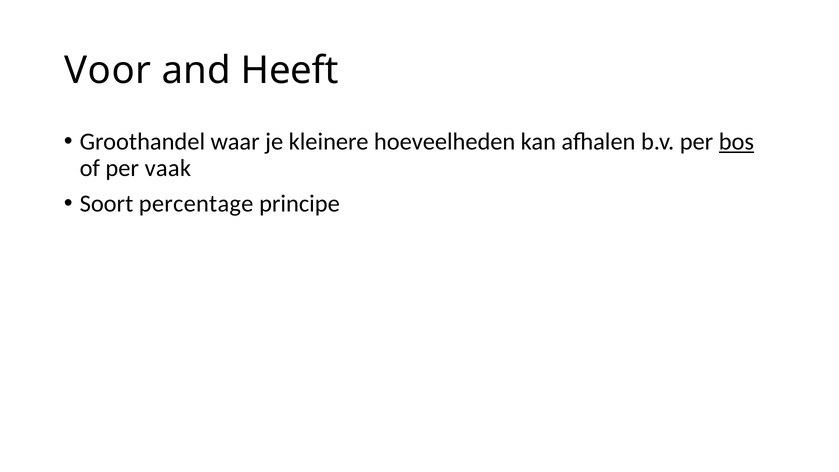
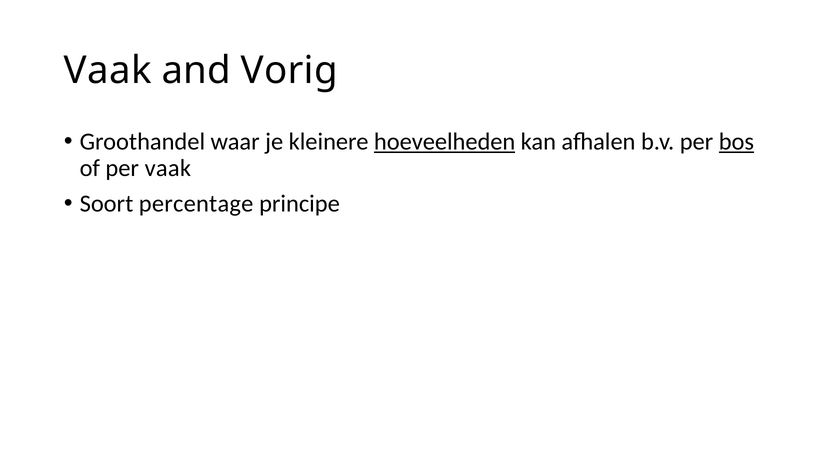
Voor at (108, 70): Voor -> Vaak
Heeft: Heeft -> Vorig
hoeveelheden underline: none -> present
